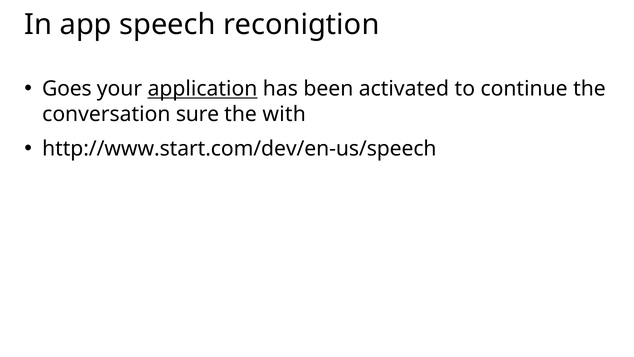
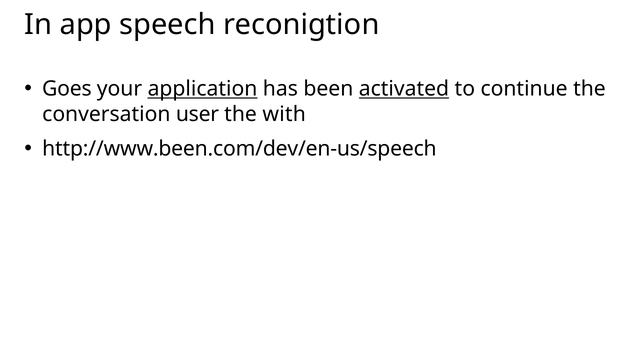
activated underline: none -> present
sure: sure -> user
http://www.start.com/dev/en-us/speech: http://www.start.com/dev/en-us/speech -> http://www.been.com/dev/en-us/speech
